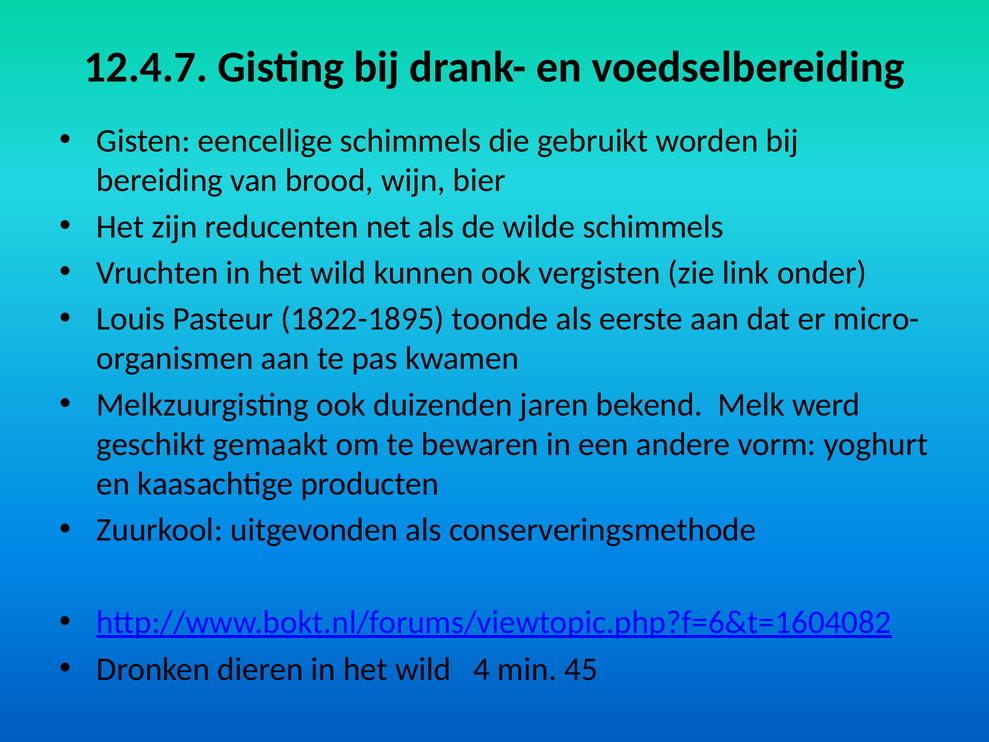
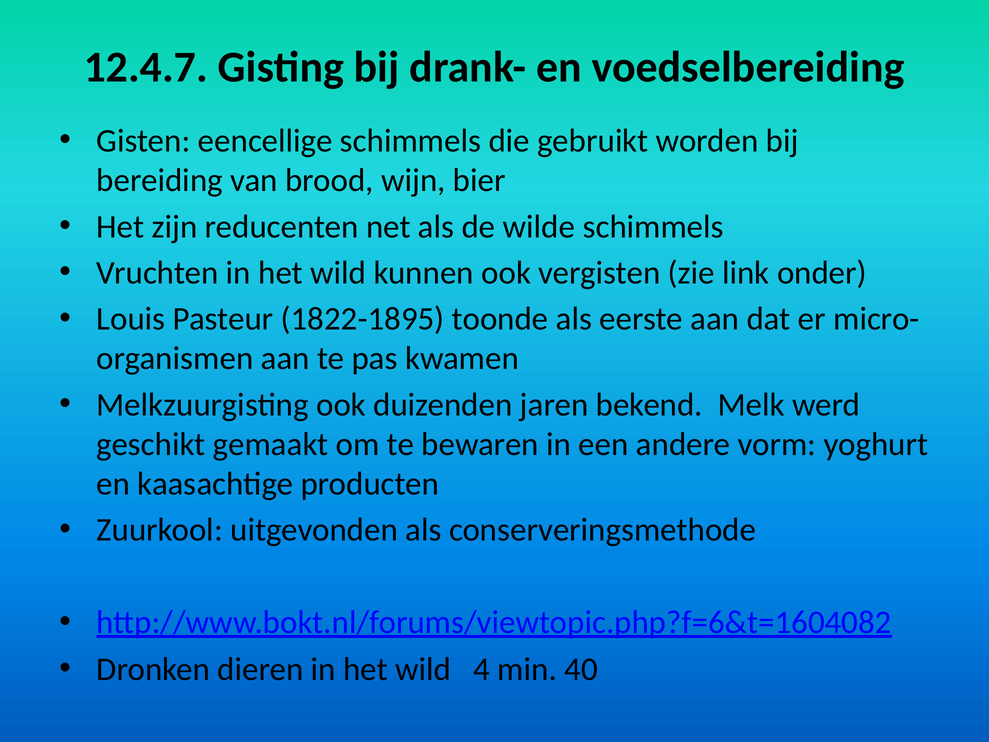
45: 45 -> 40
